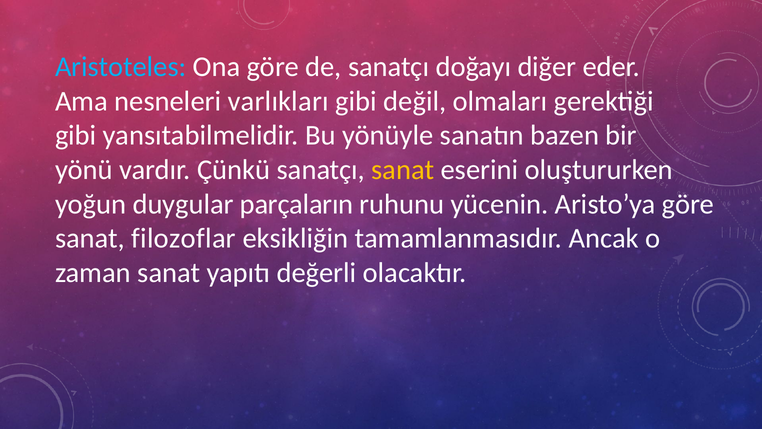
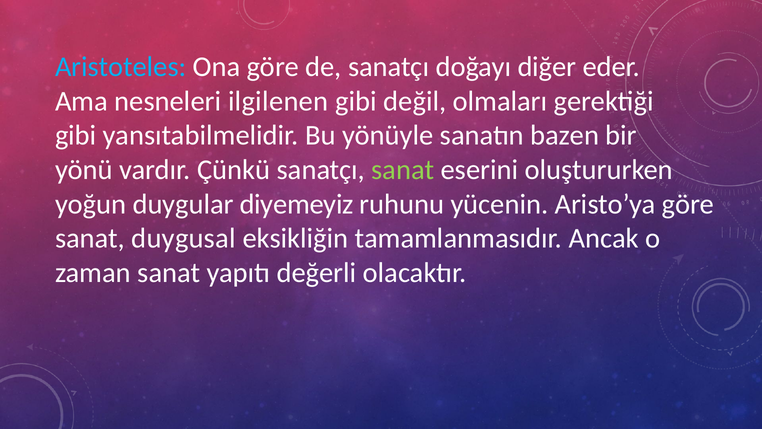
varlıkları: varlıkları -> ilgilenen
sanat at (403, 170) colour: yellow -> light green
parçaların: parçaların -> diyemeyiz
filozoflar: filozoflar -> duygusal
